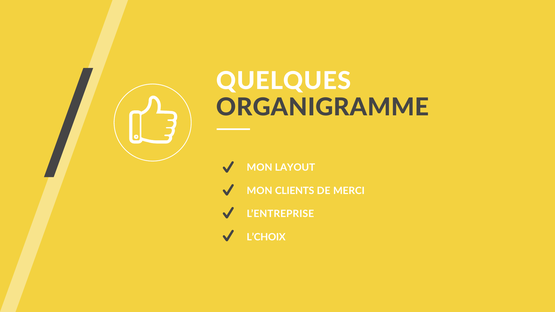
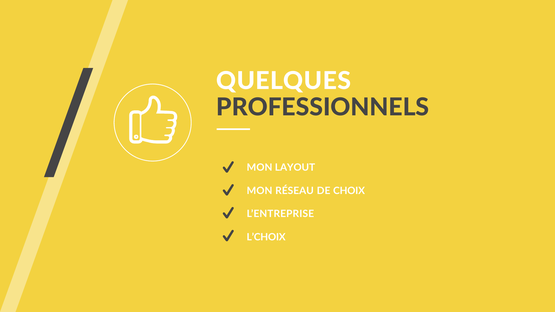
ORGANIGRAMME: ORGANIGRAMME -> PROFESSIONNELS
CLIENTS: CLIENTS -> RÉSEAU
MERCI: MERCI -> CHOIX
